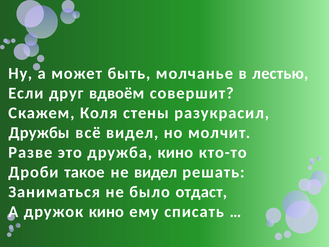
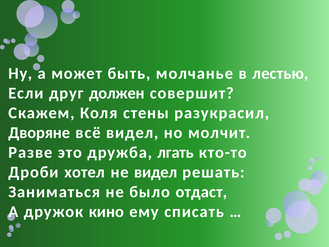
вдвоём: вдвоём -> должен
Дружбы: Дружбы -> Дворяне
дружба кино: кино -> лгать
такое: такое -> хотел
